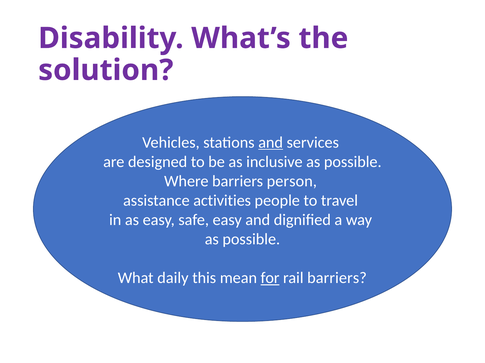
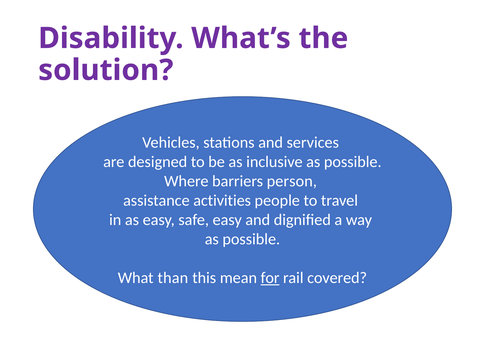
and at (271, 143) underline: present -> none
daily: daily -> than
rail barriers: barriers -> covered
